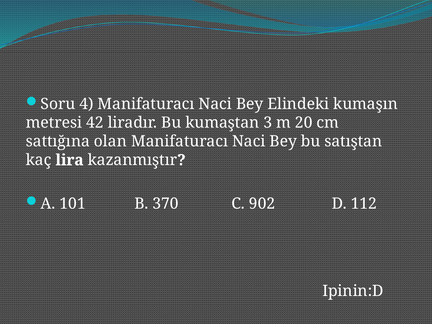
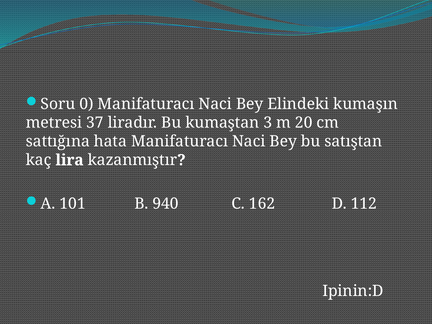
4: 4 -> 0
42: 42 -> 37
olan: olan -> hata
370: 370 -> 940
902: 902 -> 162
